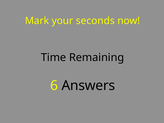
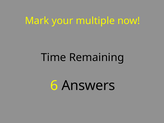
seconds: seconds -> multiple
